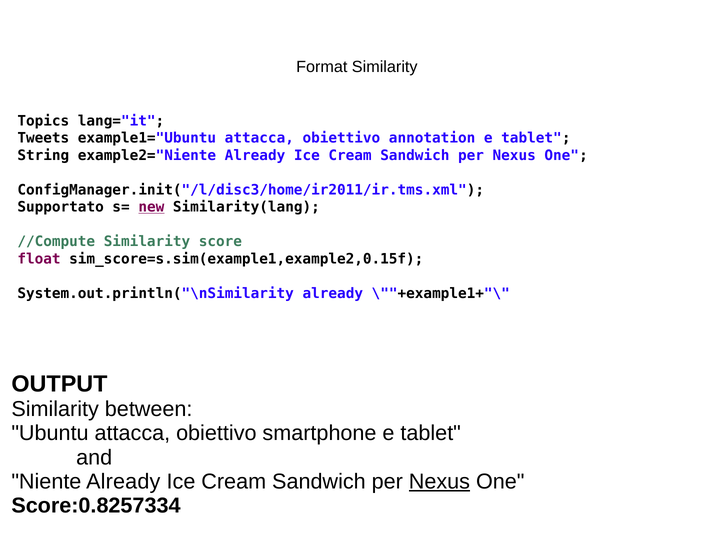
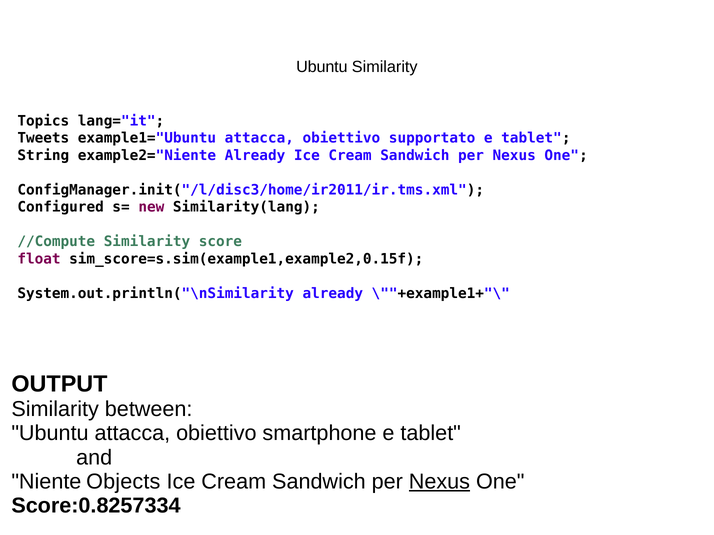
Format at (322, 67): Format -> Ubuntu
annotation: annotation -> supportato
Supportato: Supportato -> Configured
new underline: present -> none
Niente Already: Already -> Objects
